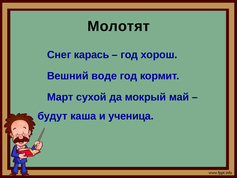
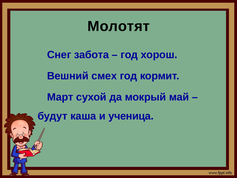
карась: карась -> забота
воде: воде -> смех
